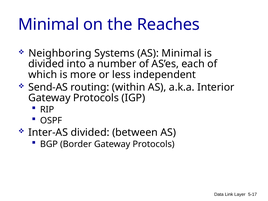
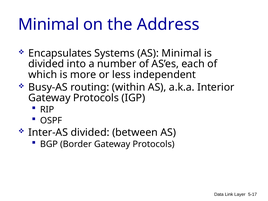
Reaches: Reaches -> Address
Neighboring: Neighboring -> Encapsulates
Send-AS: Send-AS -> Busy-AS
